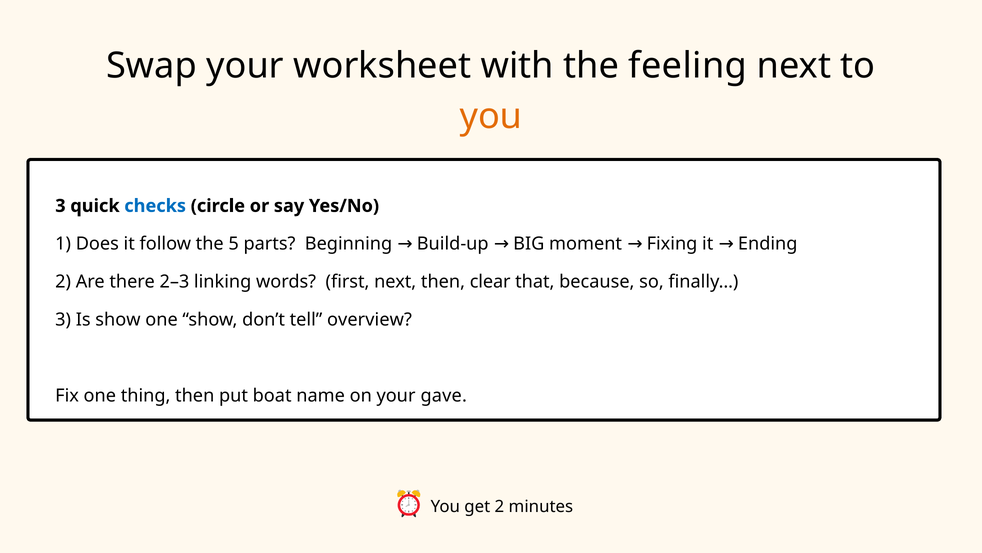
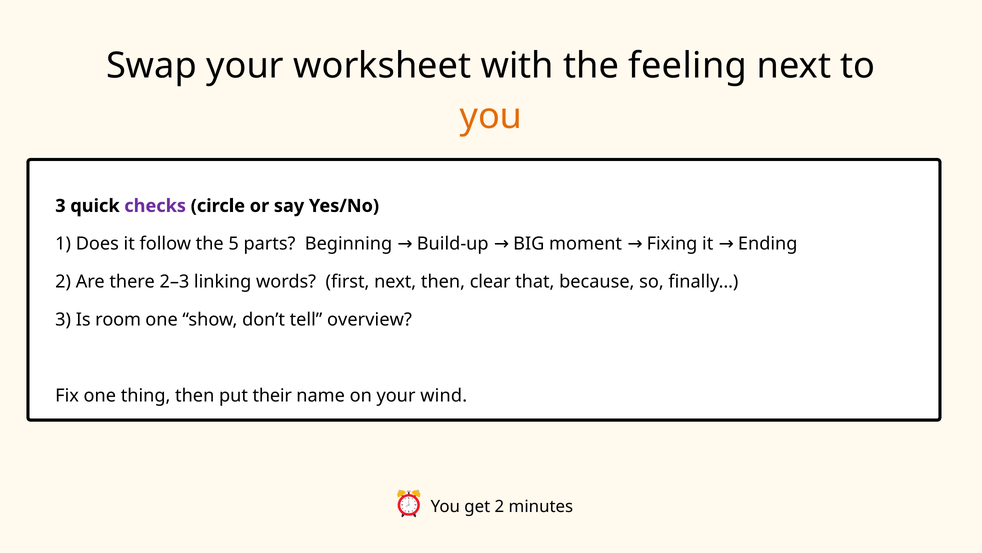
checks colour: blue -> purple
Is show: show -> room
boat: boat -> their
gave: gave -> wind
